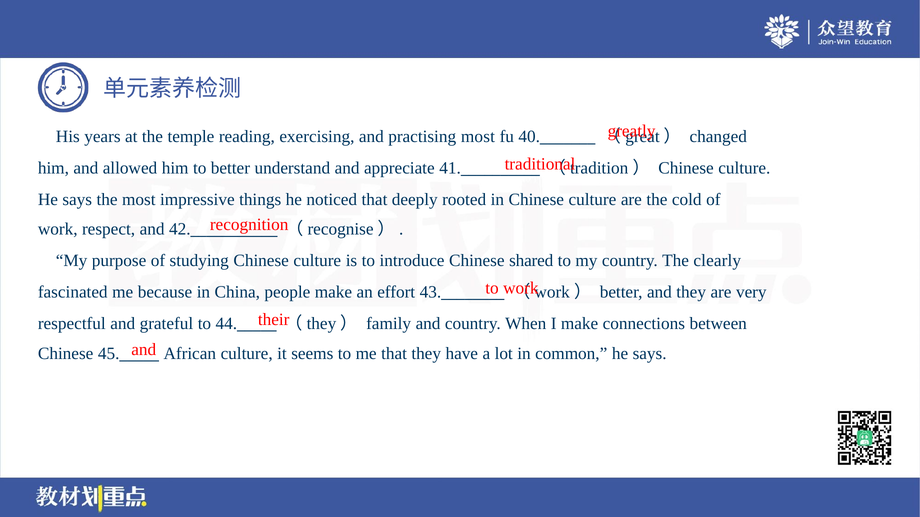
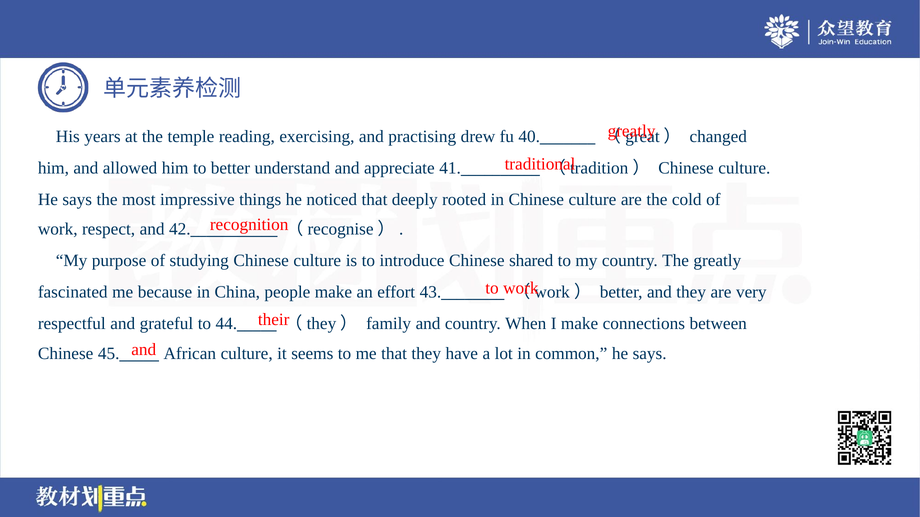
practising most: most -> drew
The clearly: clearly -> greatly
